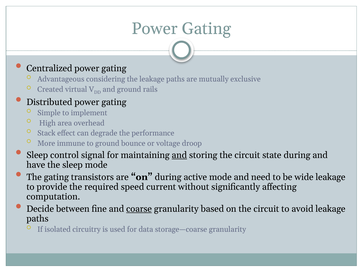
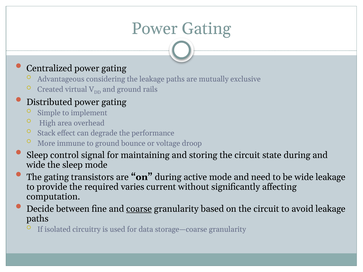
and at (179, 155) underline: present -> none
have at (36, 165): have -> wide
speed: speed -> varies
